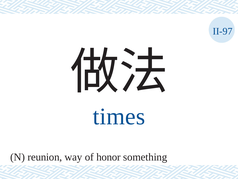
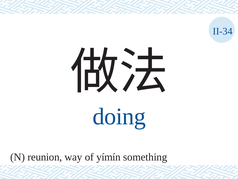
II-97: II-97 -> II-34
times: times -> doing
honor: honor -> yímín
